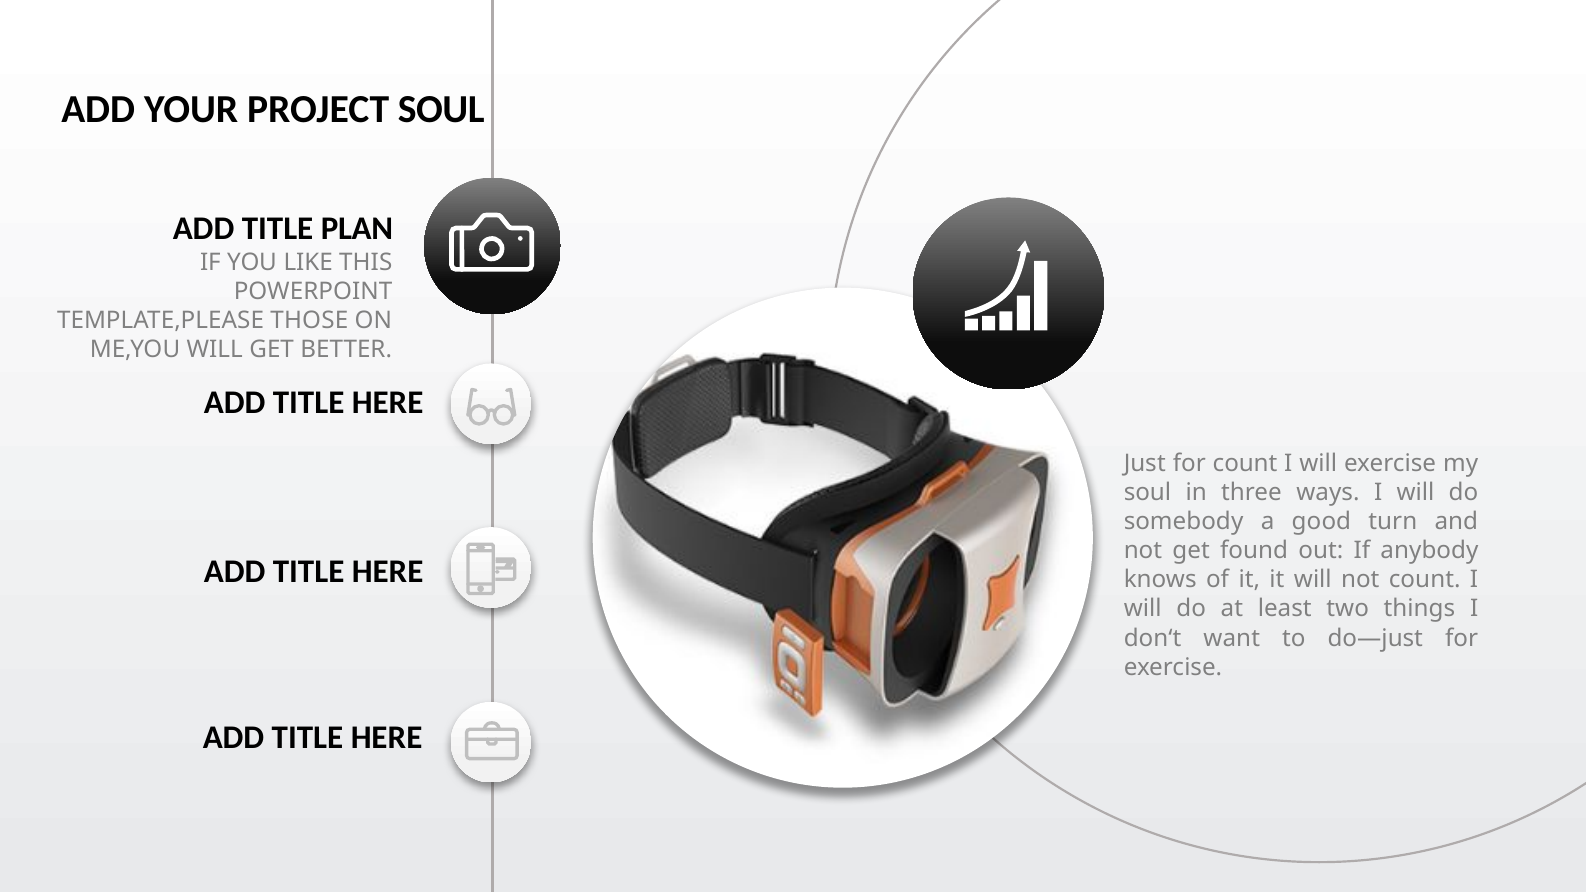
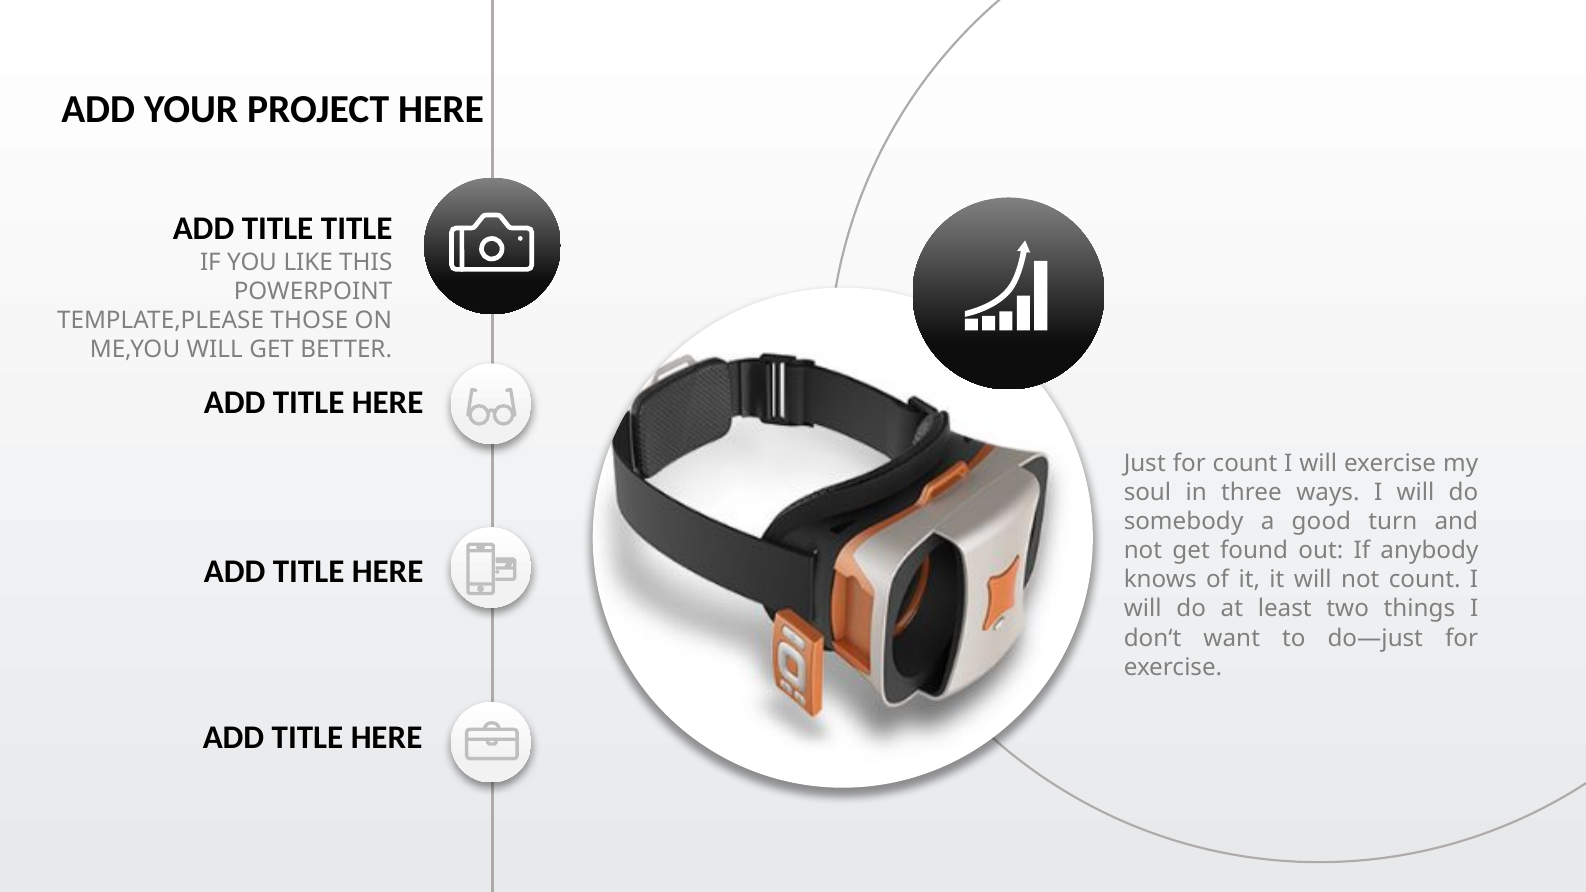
PROJECT SOUL: SOUL -> HERE
TITLE PLAN: PLAN -> TITLE
